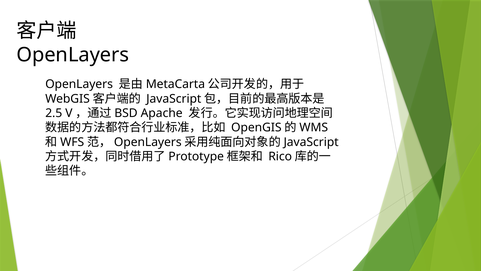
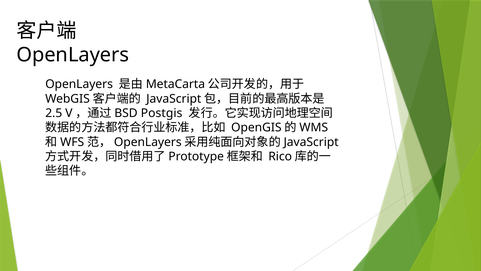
Apache: Apache -> Postgis
